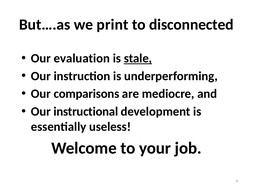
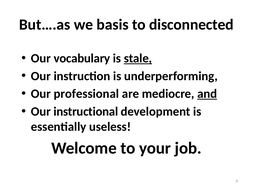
print: print -> basis
evaluation: evaluation -> vocabulary
comparisons: comparisons -> professional
and underline: none -> present
